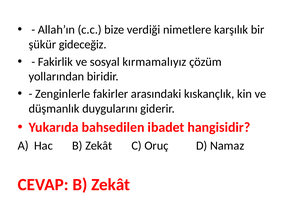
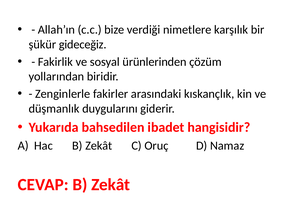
kırmamalıyız: kırmamalıyız -> ürünlerinden
